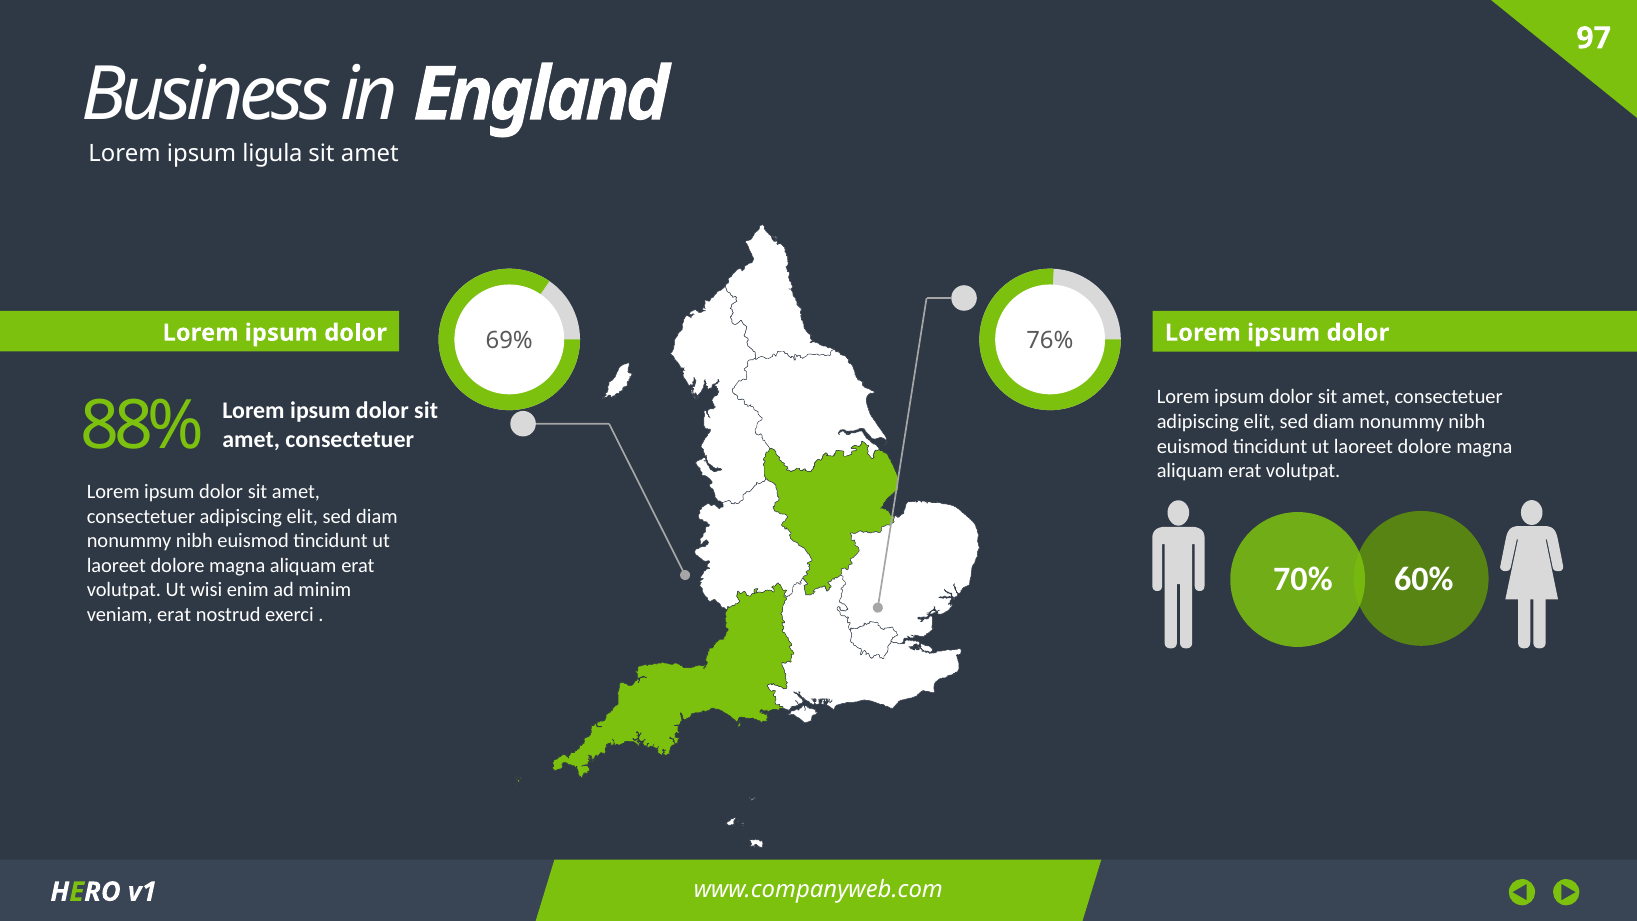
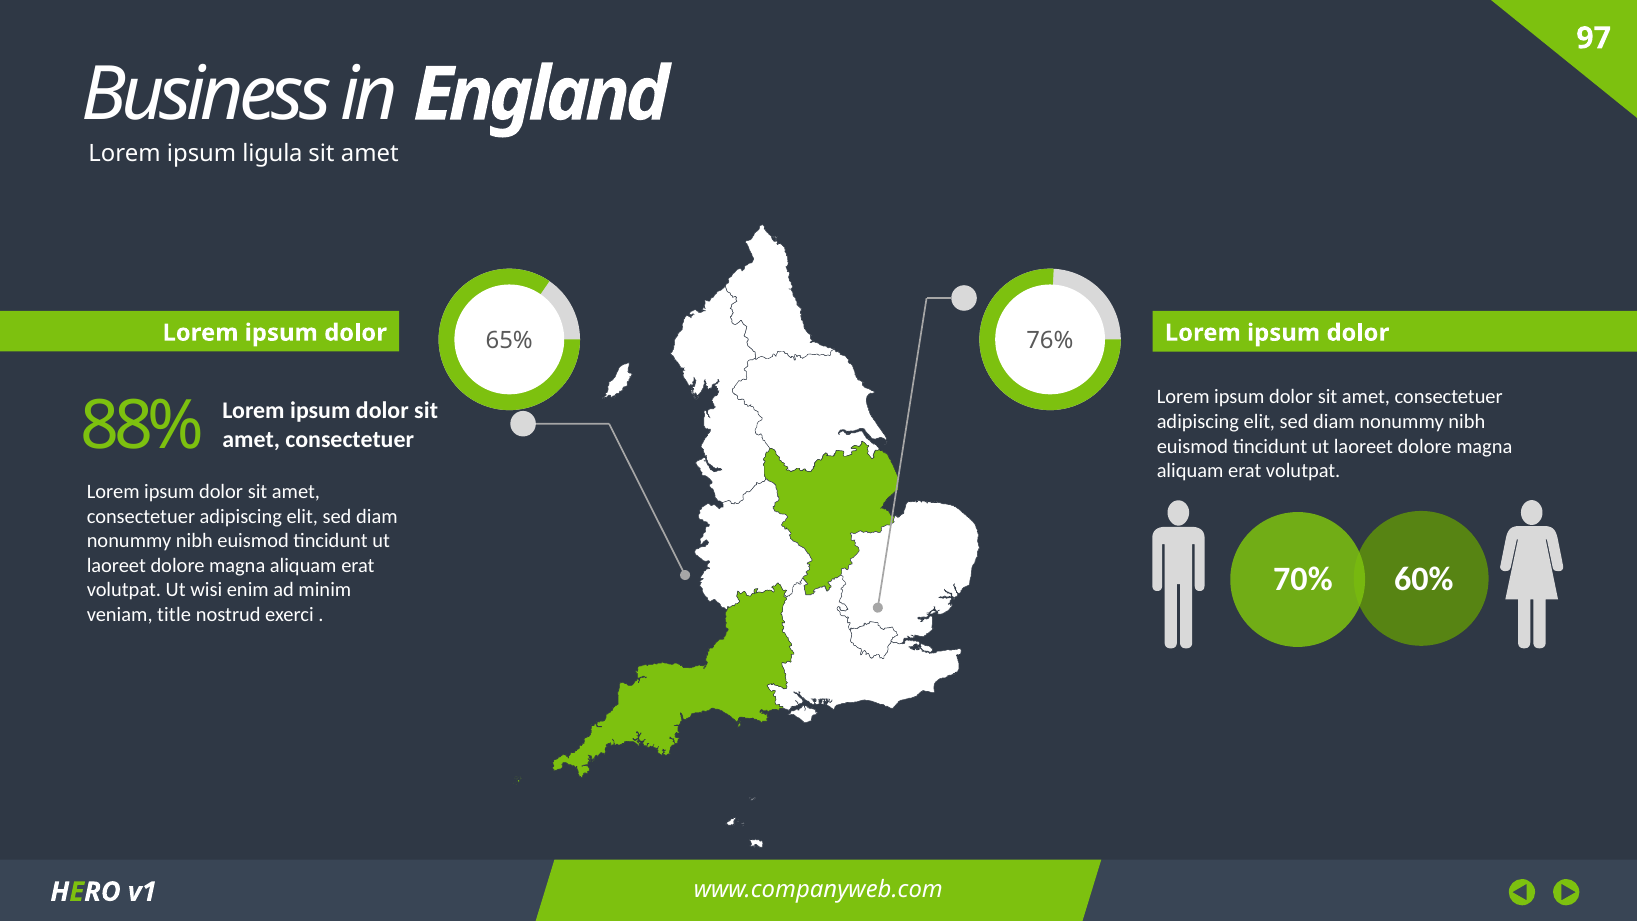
69%: 69% -> 65%
veniam erat: erat -> title
